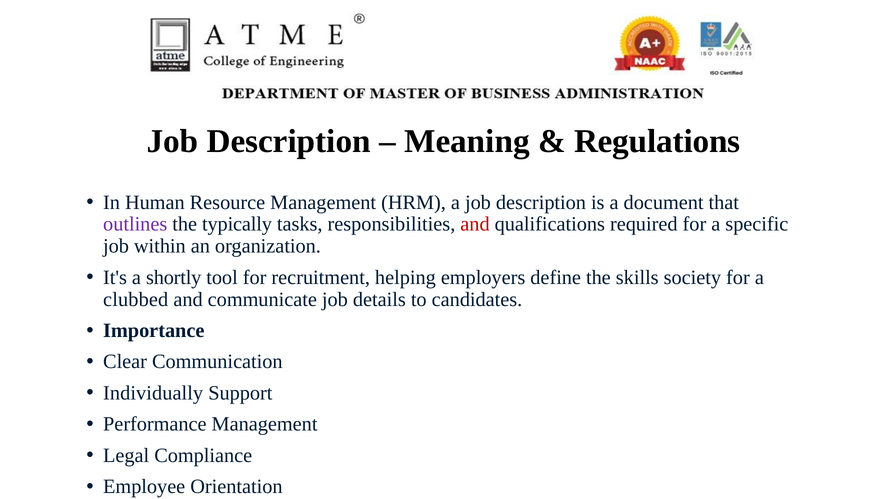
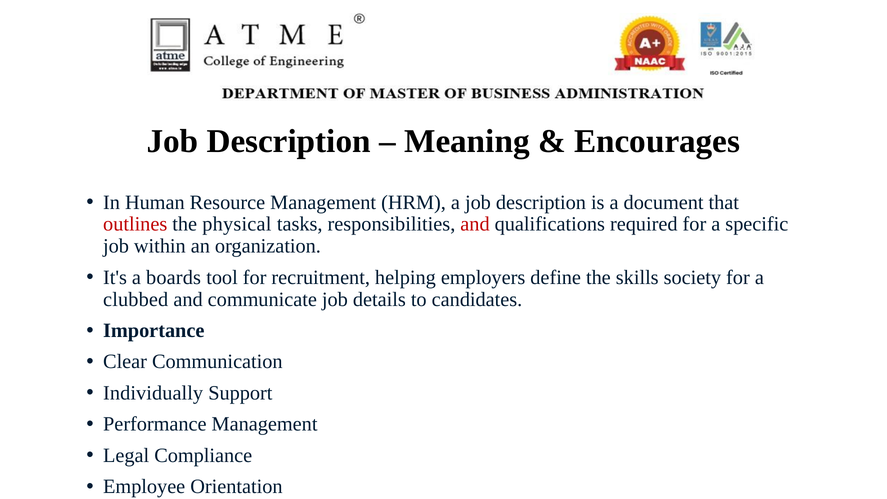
Regulations: Regulations -> Encourages
outlines colour: purple -> red
typically: typically -> physical
shortly: shortly -> boards
